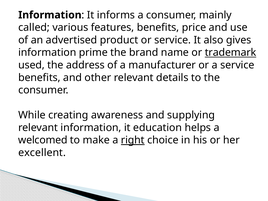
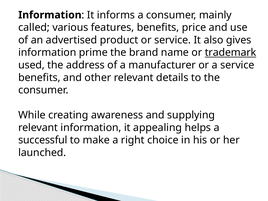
education: education -> appealing
welcomed: welcomed -> successful
right underline: present -> none
excellent: excellent -> launched
